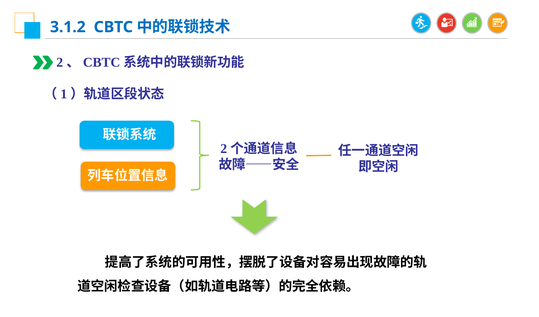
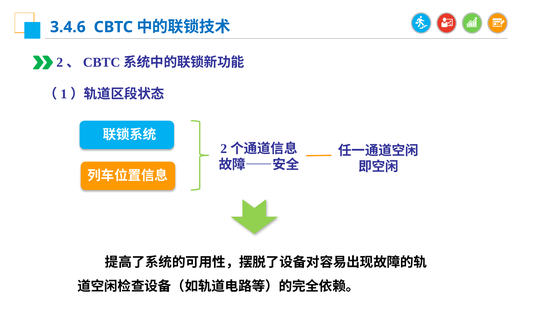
3.1.2: 3.1.2 -> 3.4.6
